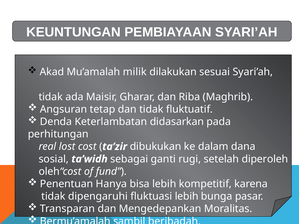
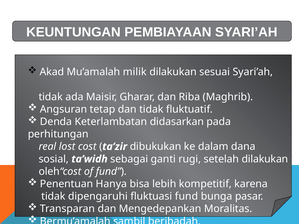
setelah diperoleh: diperoleh -> dilakukan
fluktuasi lebih: lebih -> fund
